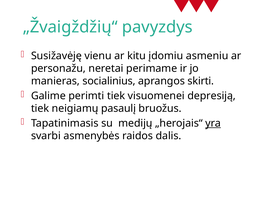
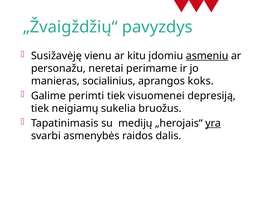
asmeniu underline: none -> present
skirti: skirti -> koks
pasaulį: pasaulį -> sukelia
